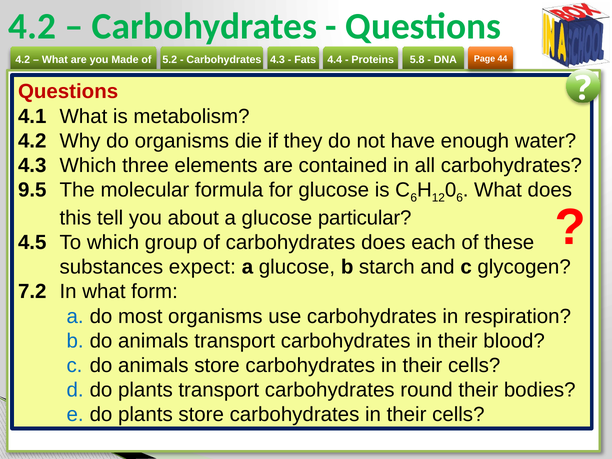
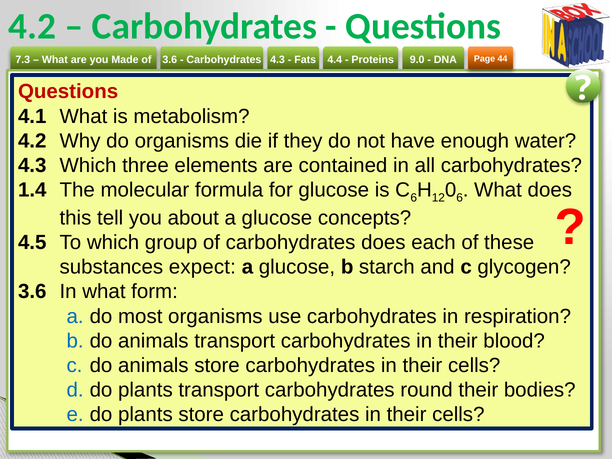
4.2 at (23, 60): 4.2 -> 7.3
of 5.2: 5.2 -> 3.6
5.8: 5.8 -> 9.0
9.5: 9.5 -> 1.4
particular: particular -> concepts
7.2 at (32, 292): 7.2 -> 3.6
